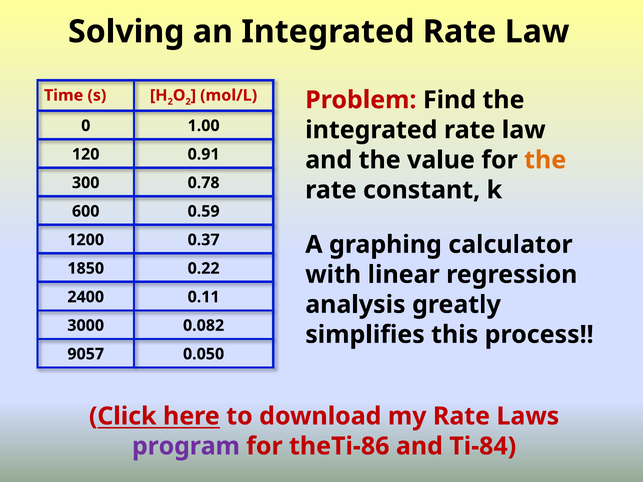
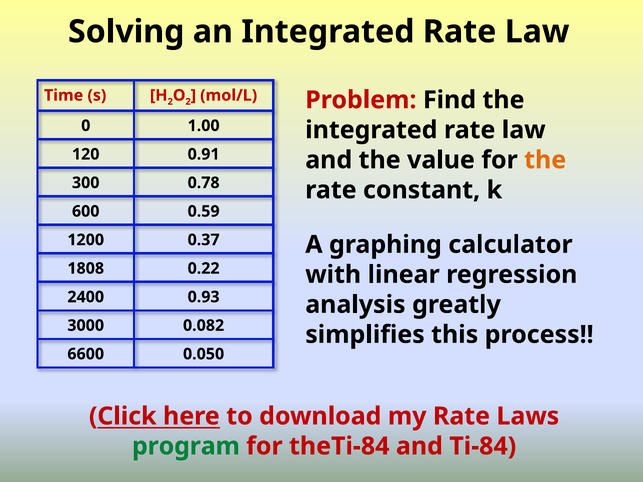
1850: 1850 -> 1808
0.11: 0.11 -> 0.93
9057: 9057 -> 6600
program colour: purple -> green
theTi-86: theTi-86 -> theTi-84
